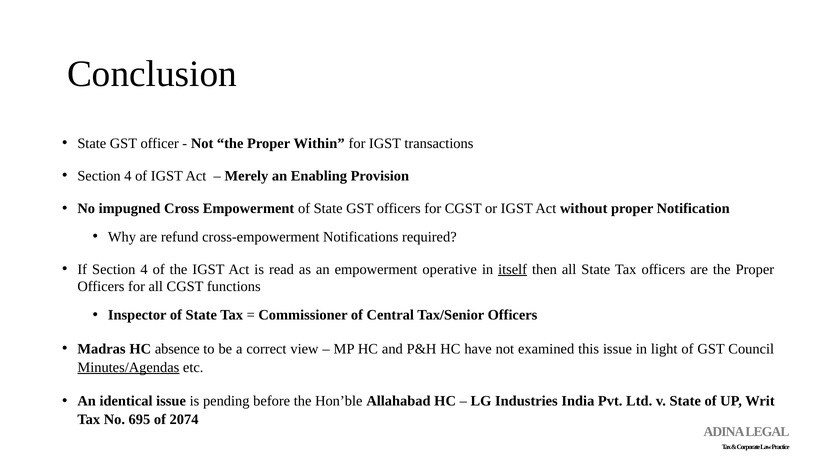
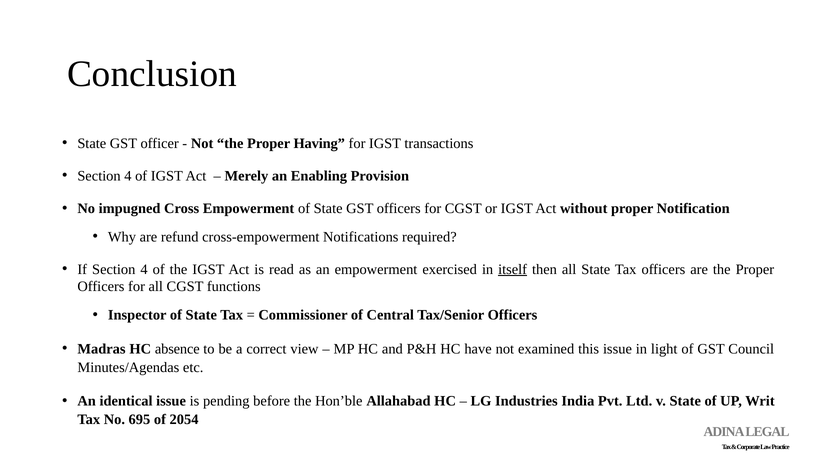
Within: Within -> Having
operative: operative -> exercised
Minutes/Agendas underline: present -> none
2074: 2074 -> 2054
